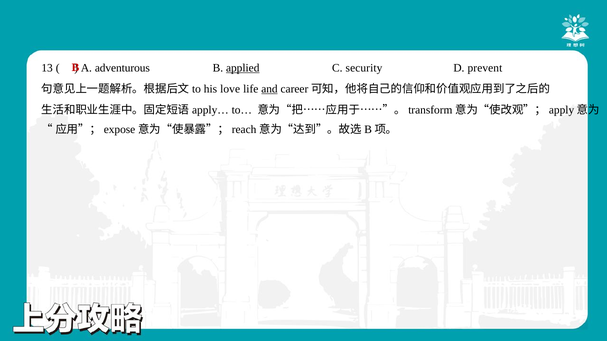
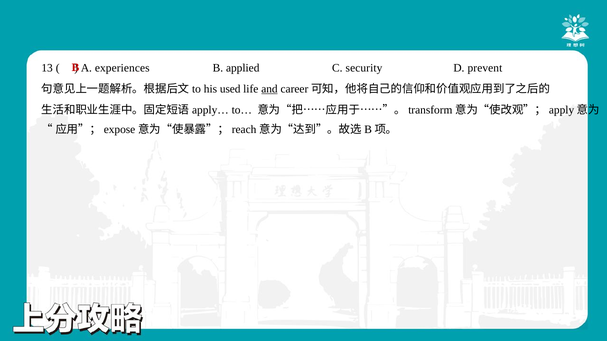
adventurous: adventurous -> experiences
applied underline: present -> none
love: love -> used
